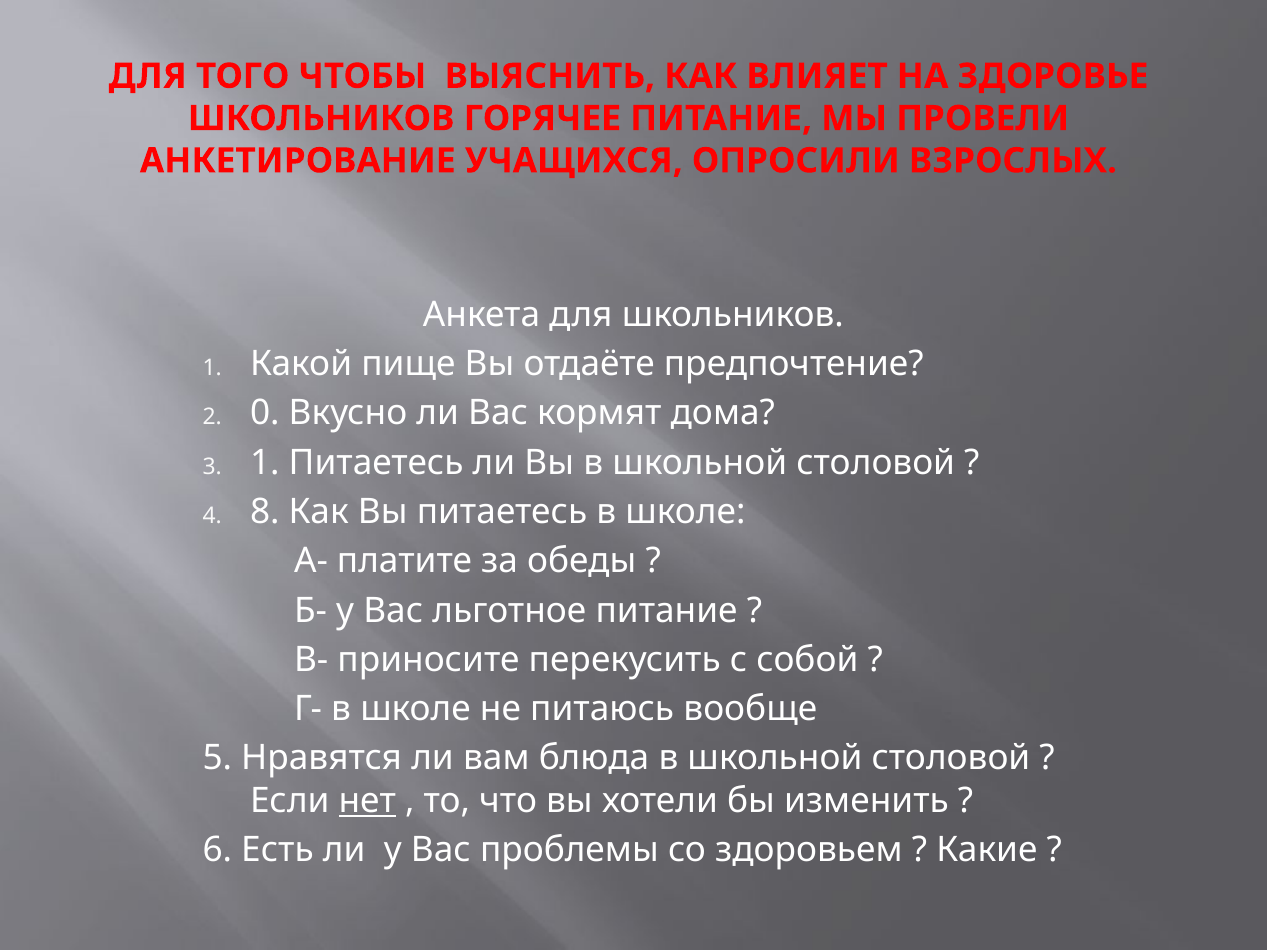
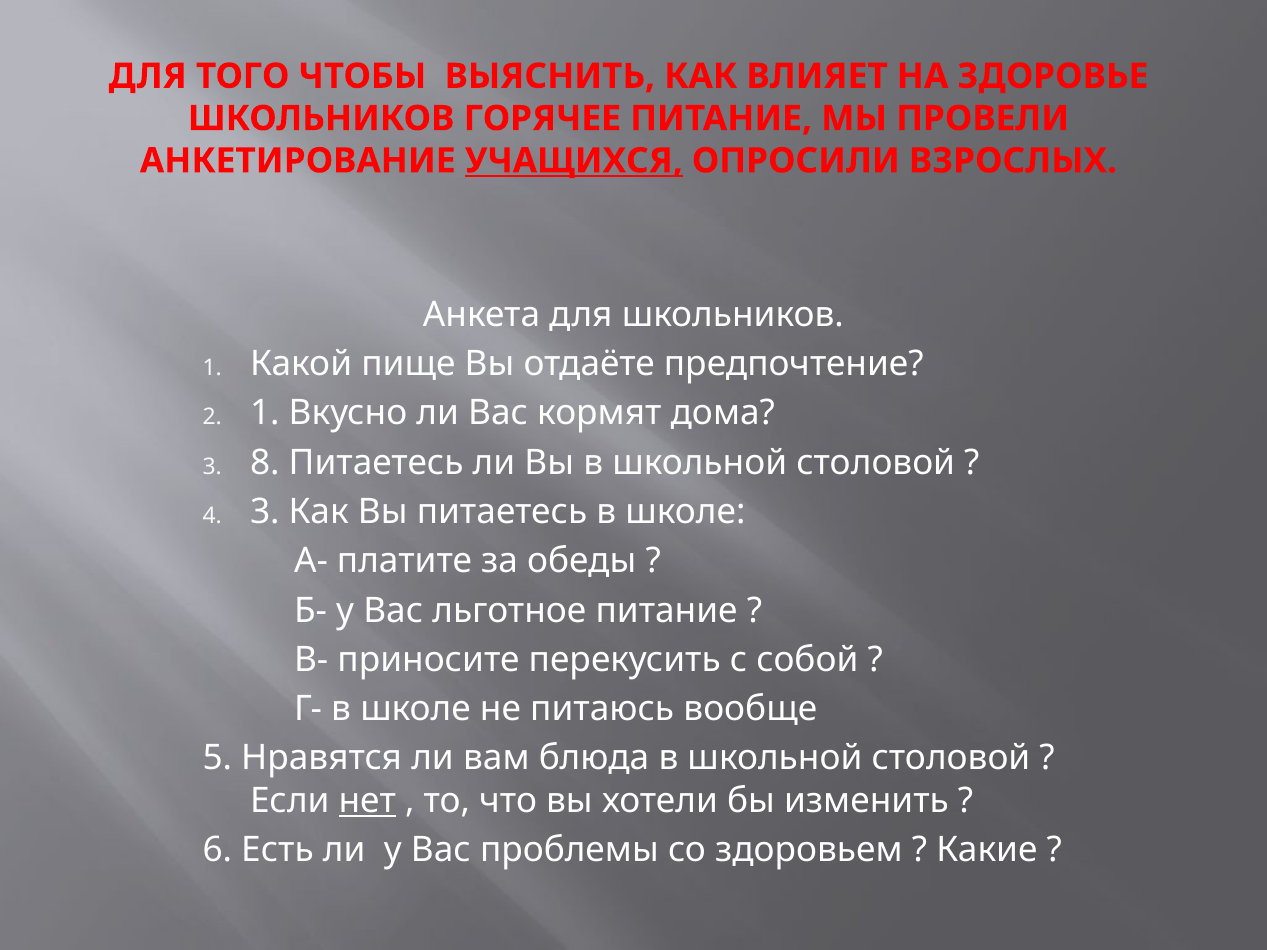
УЧАЩИХСЯ underline: none -> present
2 0: 0 -> 1
3 1: 1 -> 8
4 8: 8 -> 3
